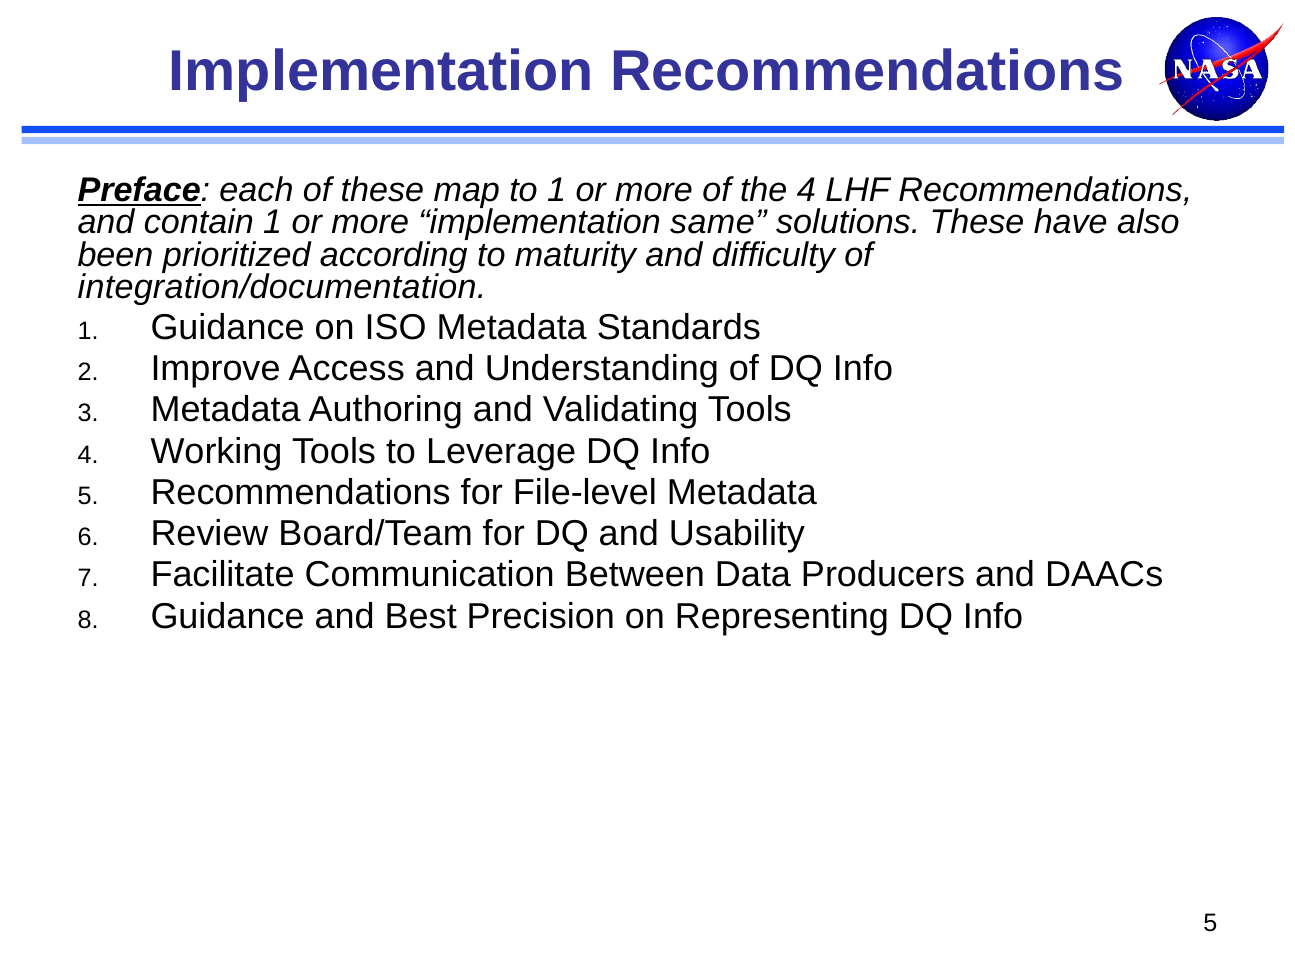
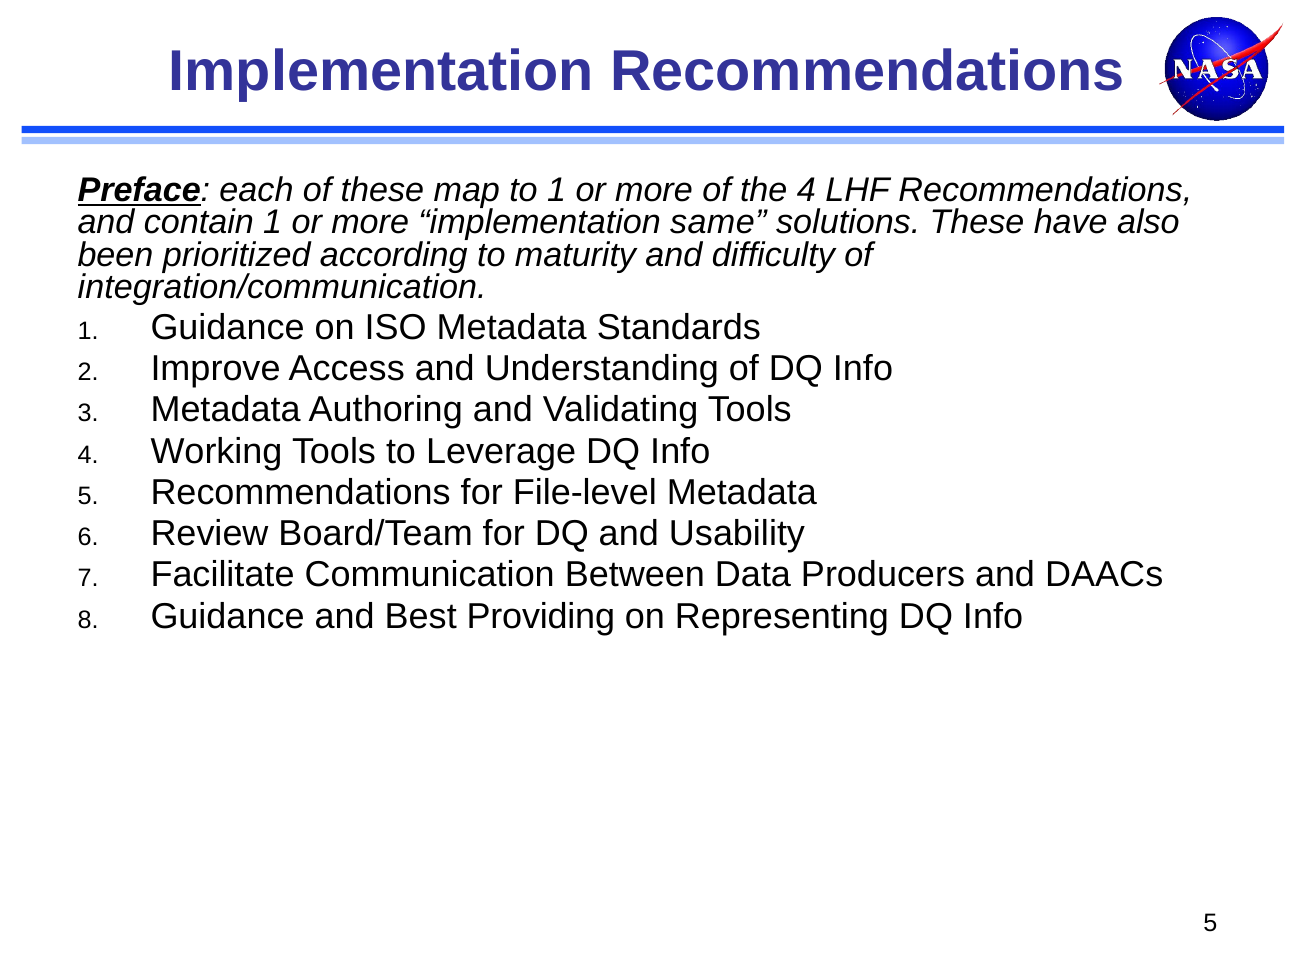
integration/documentation: integration/documentation -> integration/communication
Precision: Precision -> Providing
